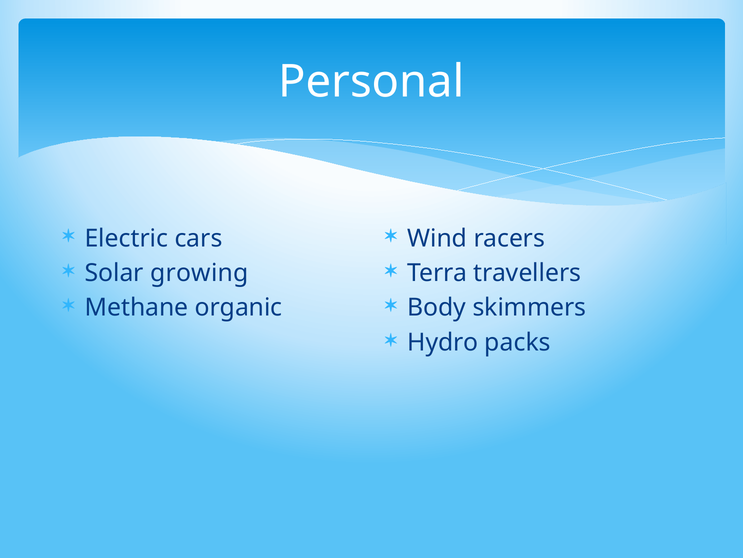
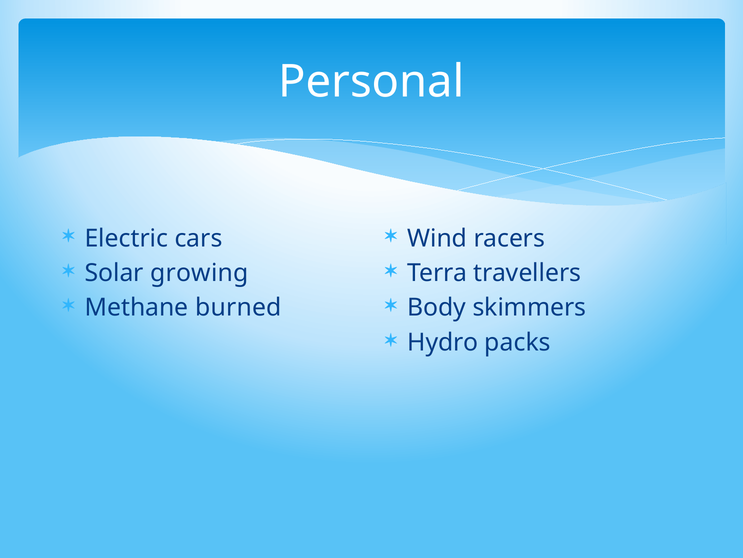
organic: organic -> burned
